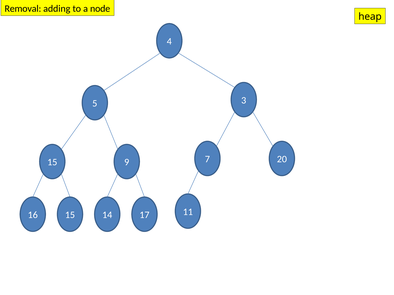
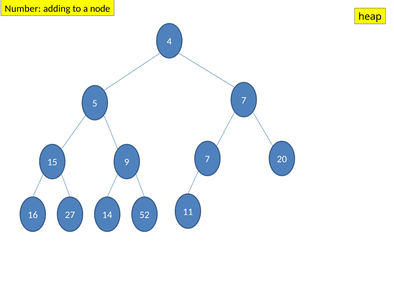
Removal: Removal -> Number
5 3: 3 -> 7
16 15: 15 -> 27
17: 17 -> 52
